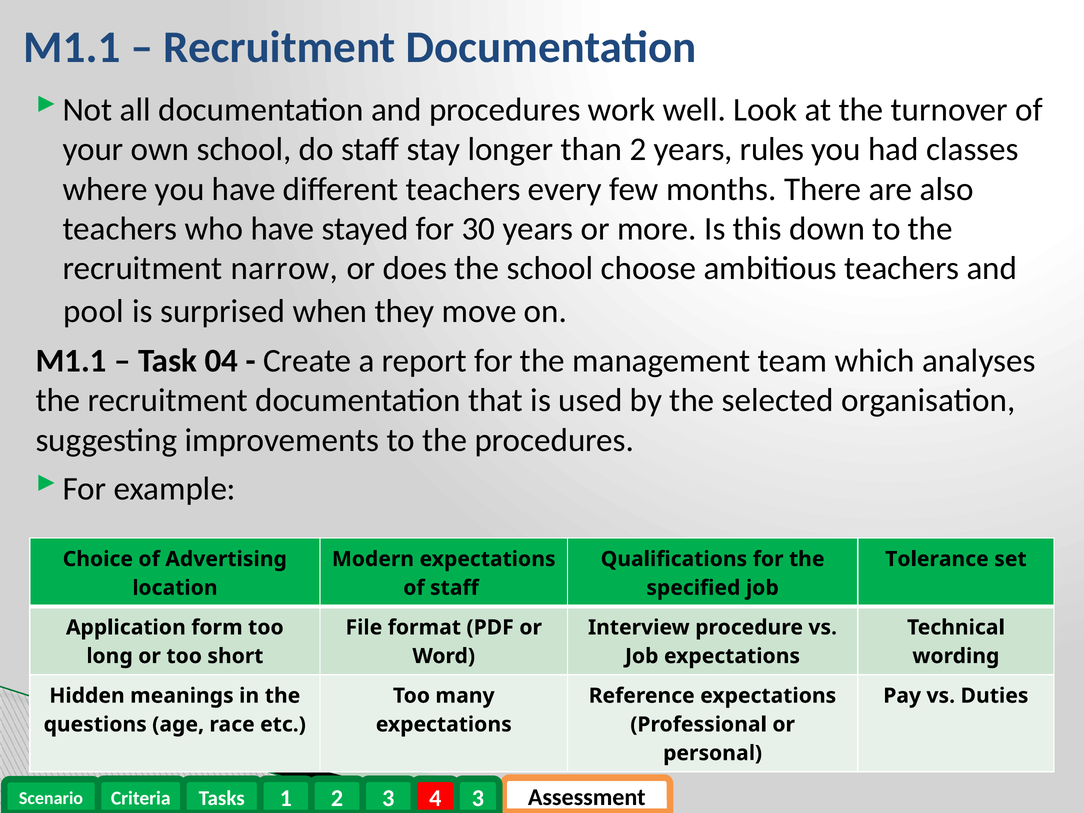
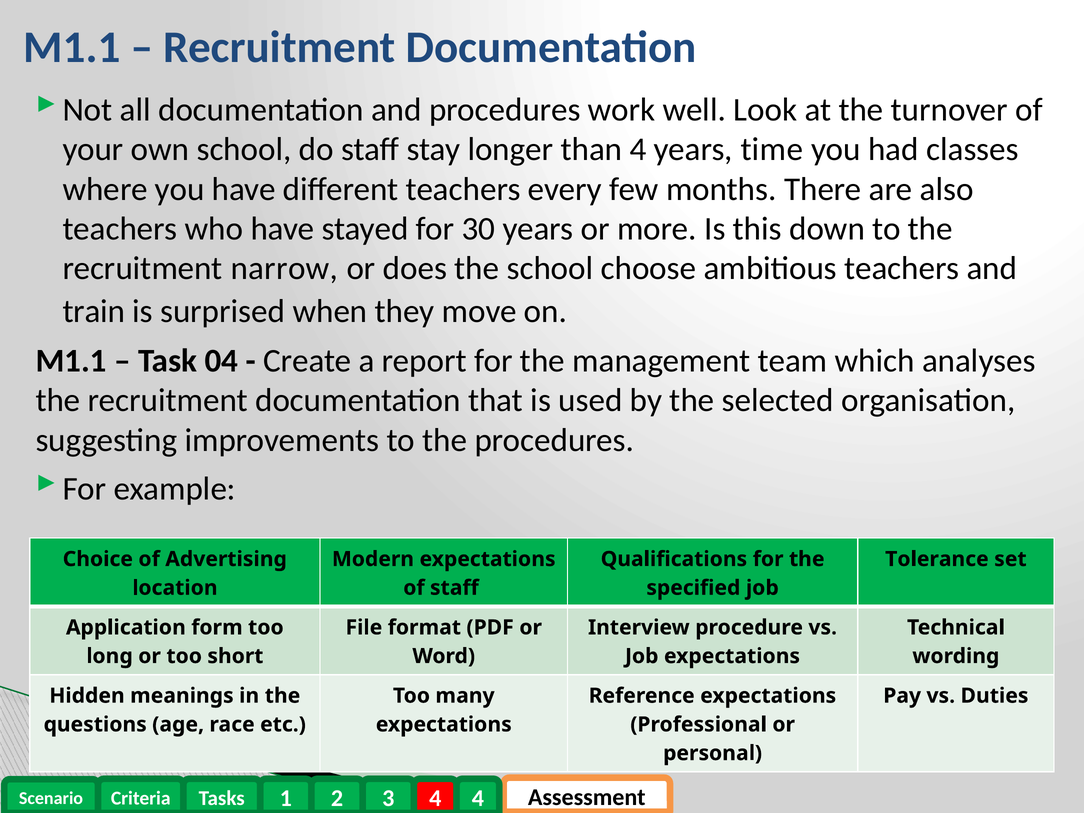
than 2: 2 -> 4
rules: rules -> time
pool: pool -> train
3 at (478, 798): 3 -> 4
